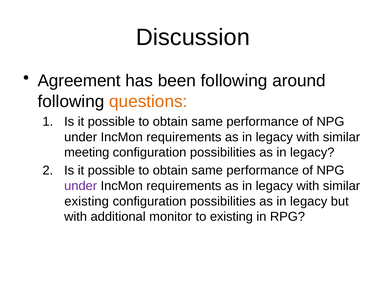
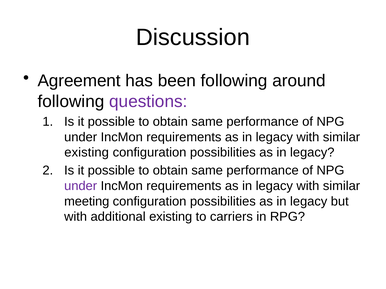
questions colour: orange -> purple
meeting at (87, 153): meeting -> existing
existing at (87, 202): existing -> meeting
additional monitor: monitor -> existing
to existing: existing -> carriers
